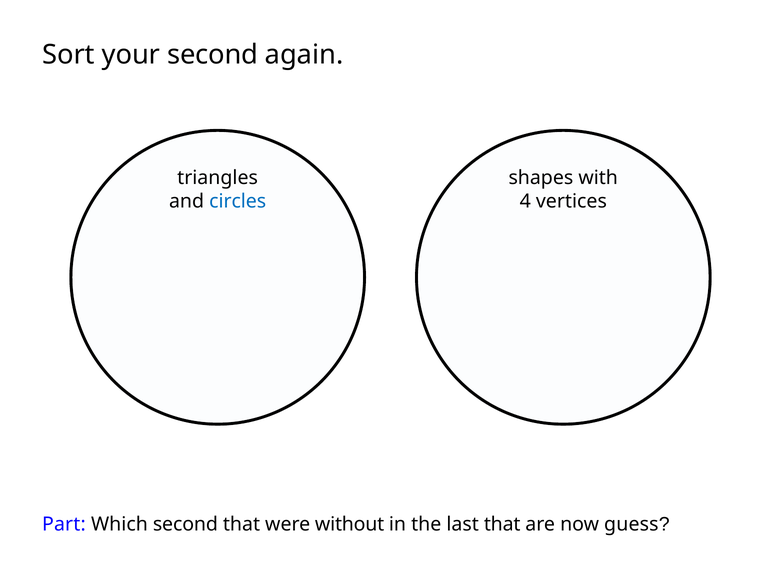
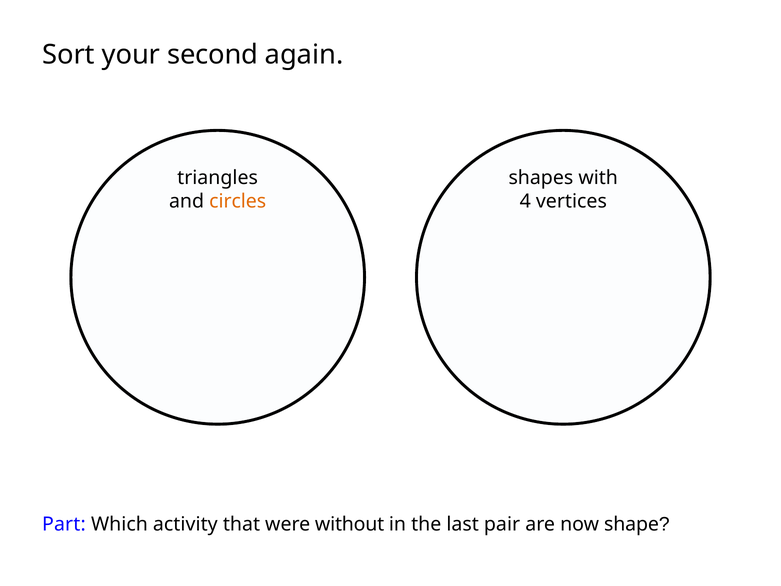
circles colour: blue -> orange
Which second: second -> activity
last that: that -> pair
guess: guess -> shape
